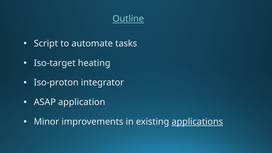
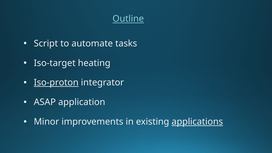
Iso-proton underline: none -> present
